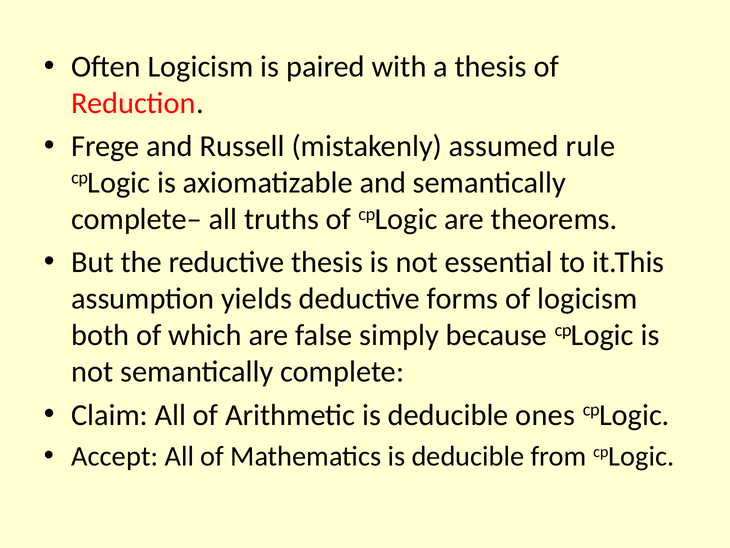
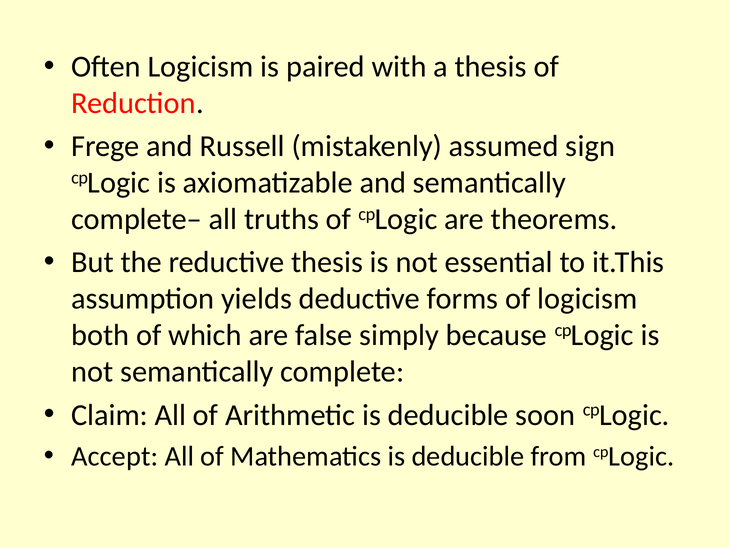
rule: rule -> sign
ones: ones -> soon
